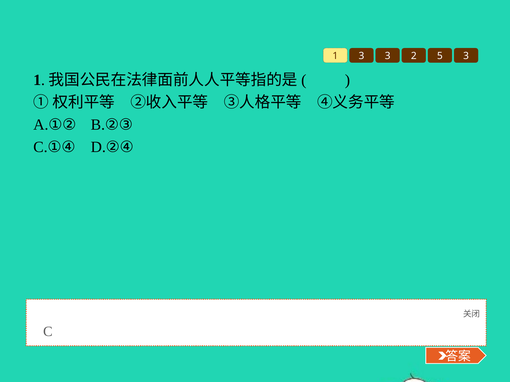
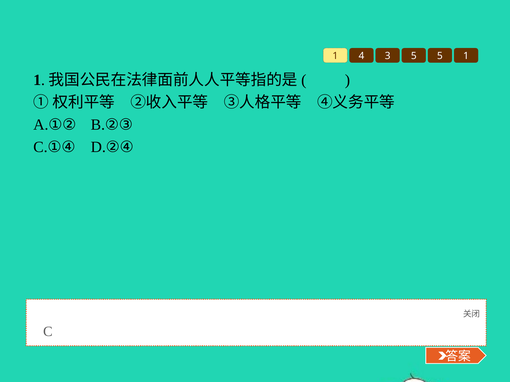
1 3: 3 -> 4
3 2: 2 -> 5
5 3: 3 -> 1
